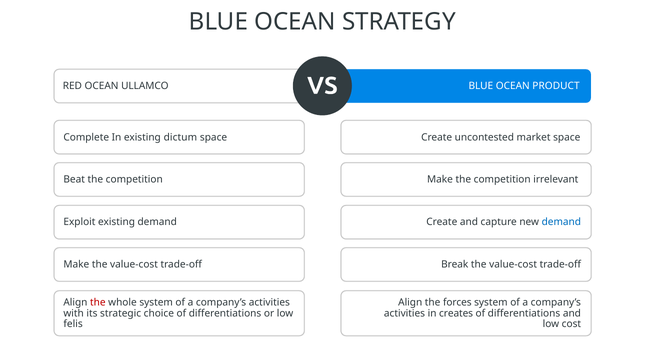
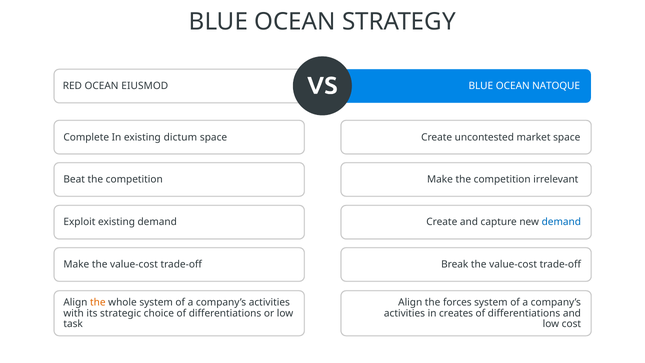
ULLAMCO: ULLAMCO -> EIUSMOD
PRODUCT: PRODUCT -> NATOQUE
the at (98, 302) colour: red -> orange
felis: felis -> task
